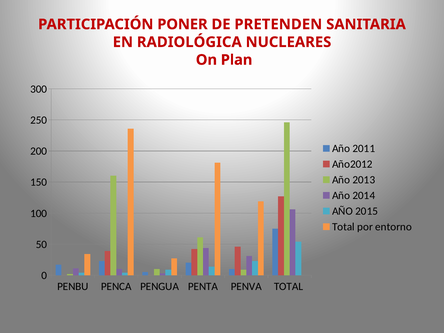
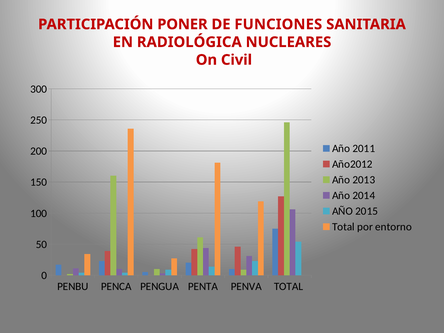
PRETENDEN: PRETENDEN -> FUNCIONES
Plan: Plan -> Civil
